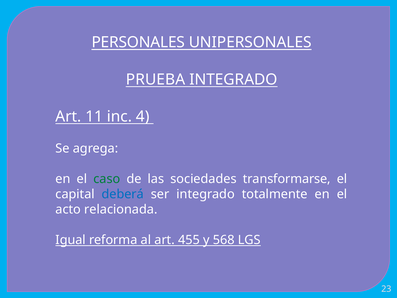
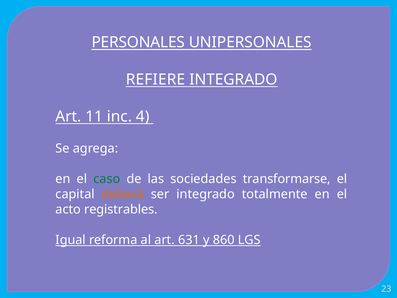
PRUEBA: PRUEBA -> REFIERE
deberá colour: blue -> orange
relacionada: relacionada -> registrables
455: 455 -> 631
568: 568 -> 860
